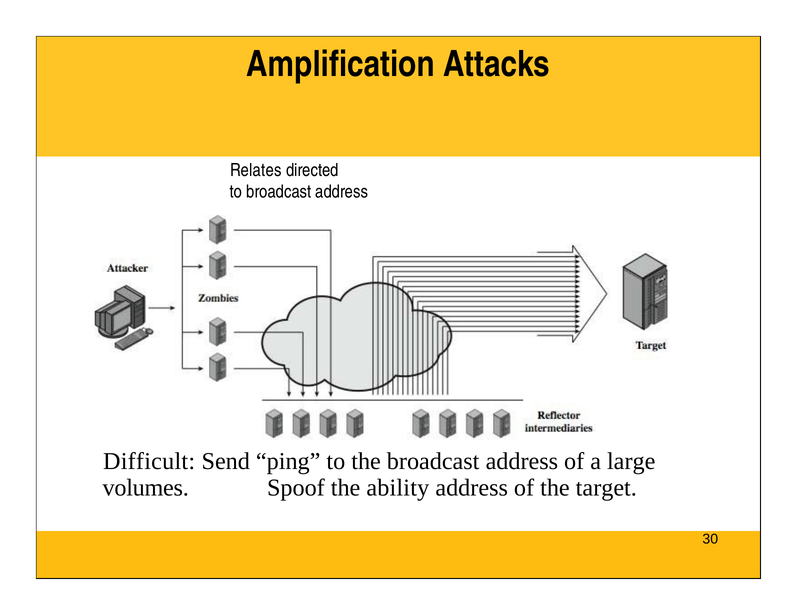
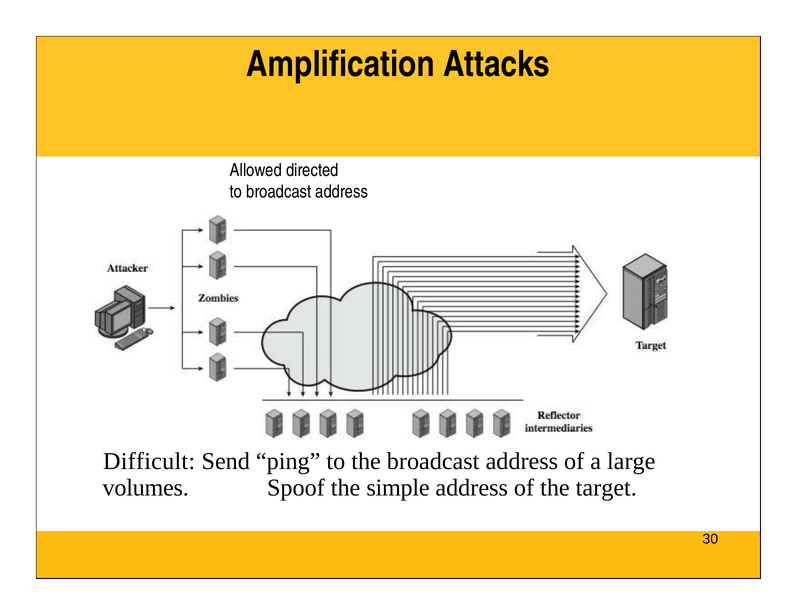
Relates: Relates -> Allowed
ability: ability -> simple
